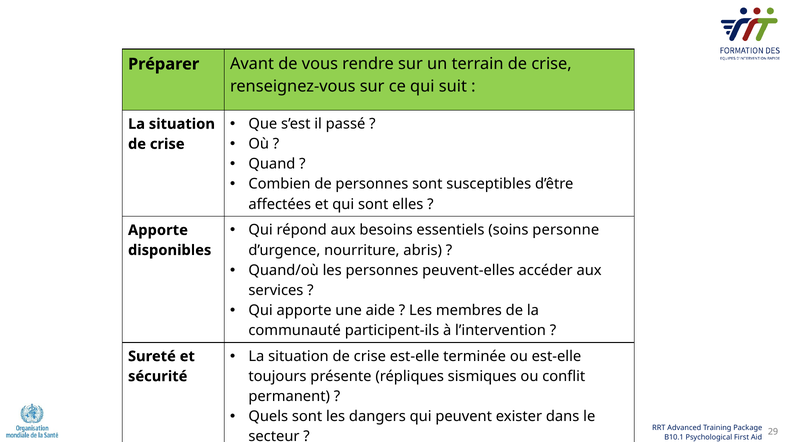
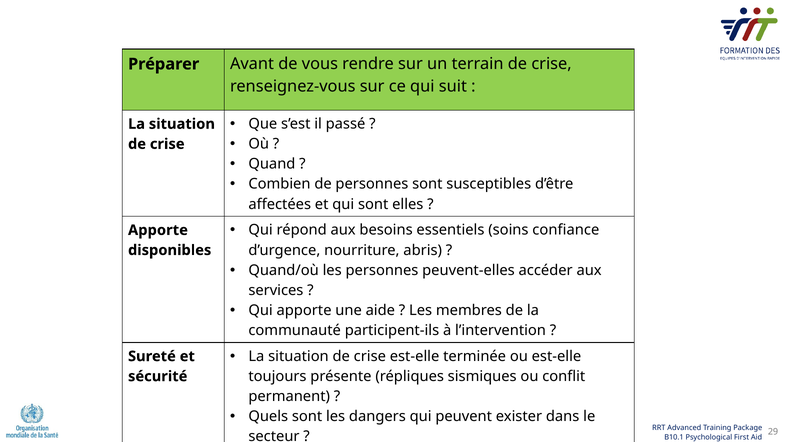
personne: personne -> confiance
